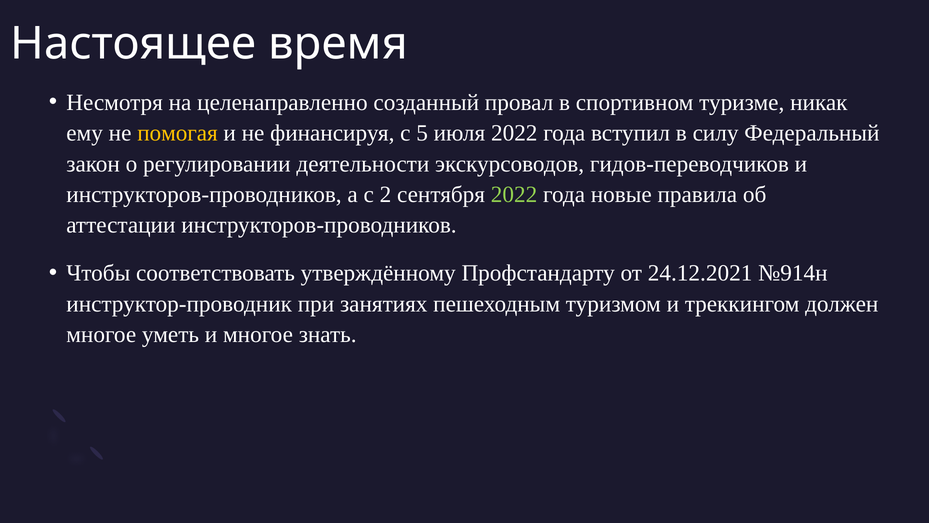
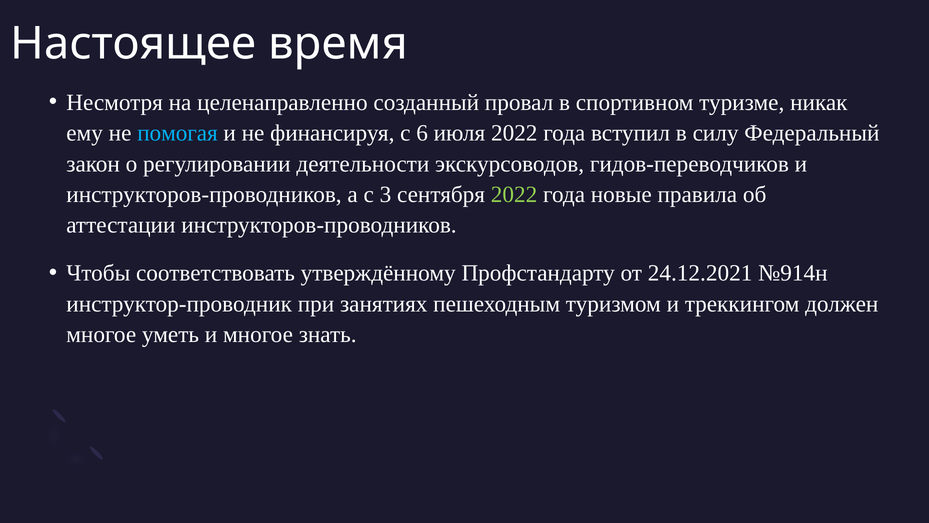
помогая colour: yellow -> light blue
5: 5 -> 6
2: 2 -> 3
